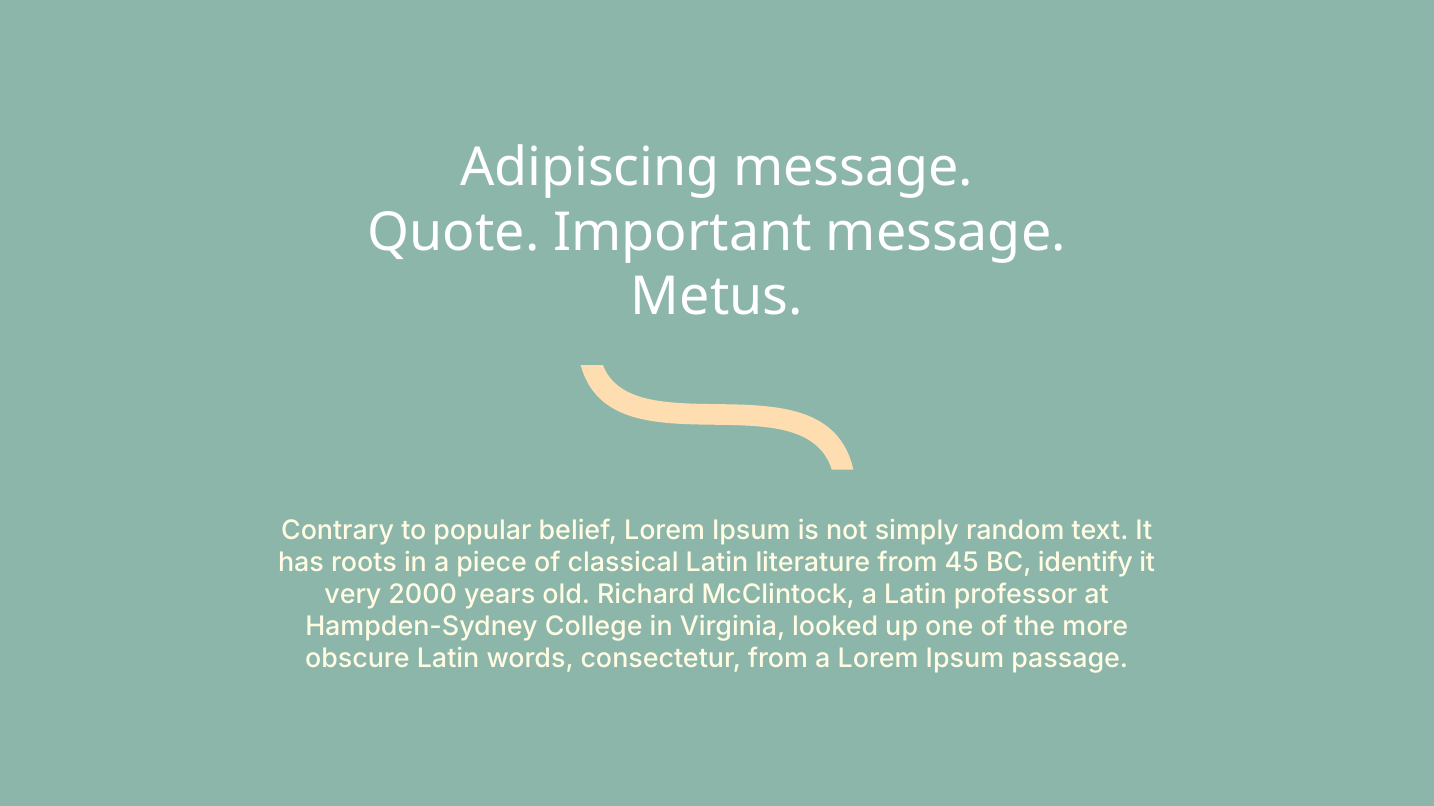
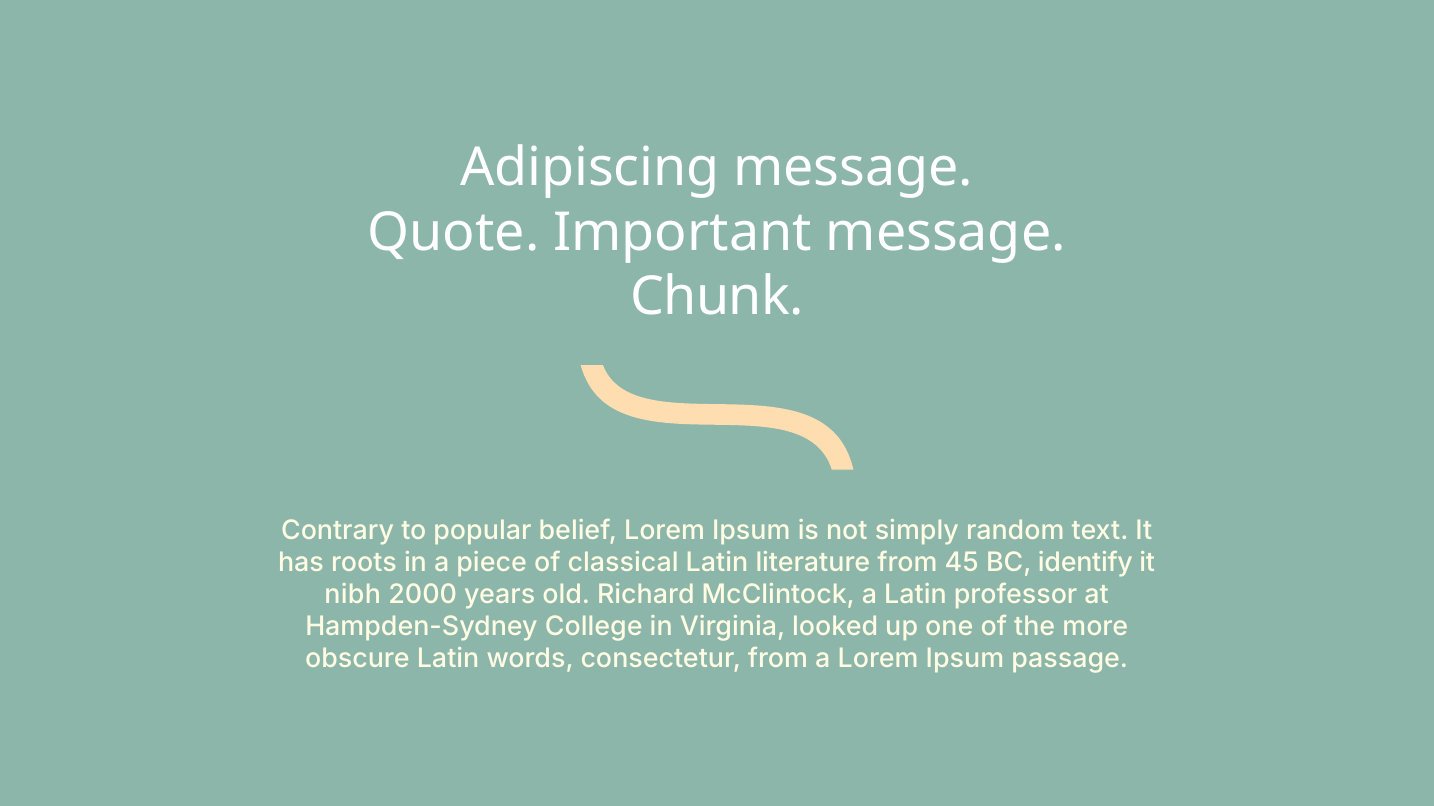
Metus: Metus -> Chunk
very: very -> nibh
